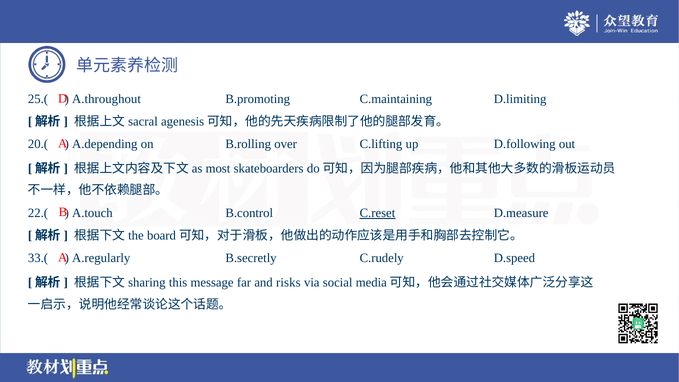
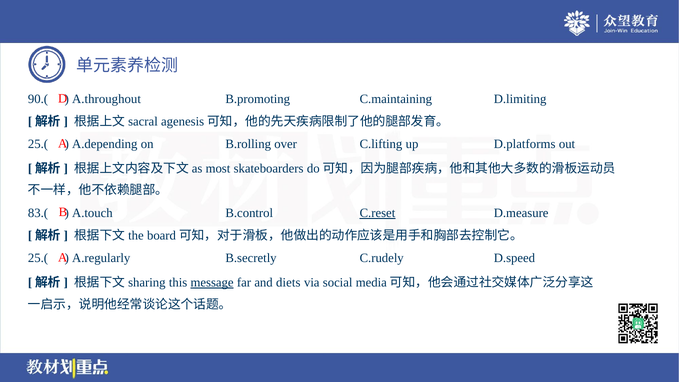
25.(: 25.( -> 90.(
20.( at (38, 144): 20.( -> 25.(
D.following: D.following -> D.platforms
22.(: 22.( -> 83.(
33.( at (38, 258): 33.( -> 25.(
message underline: none -> present
risks: risks -> diets
